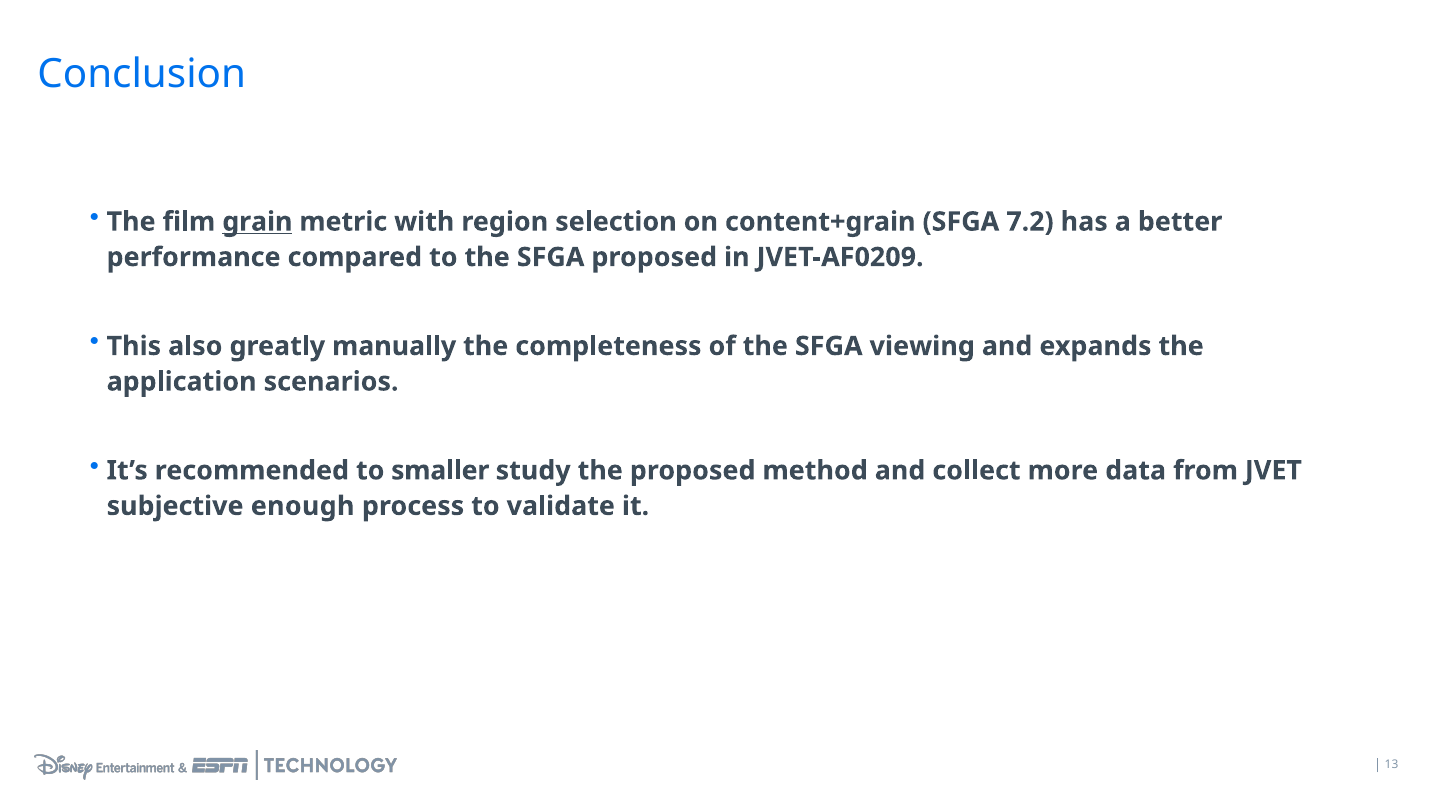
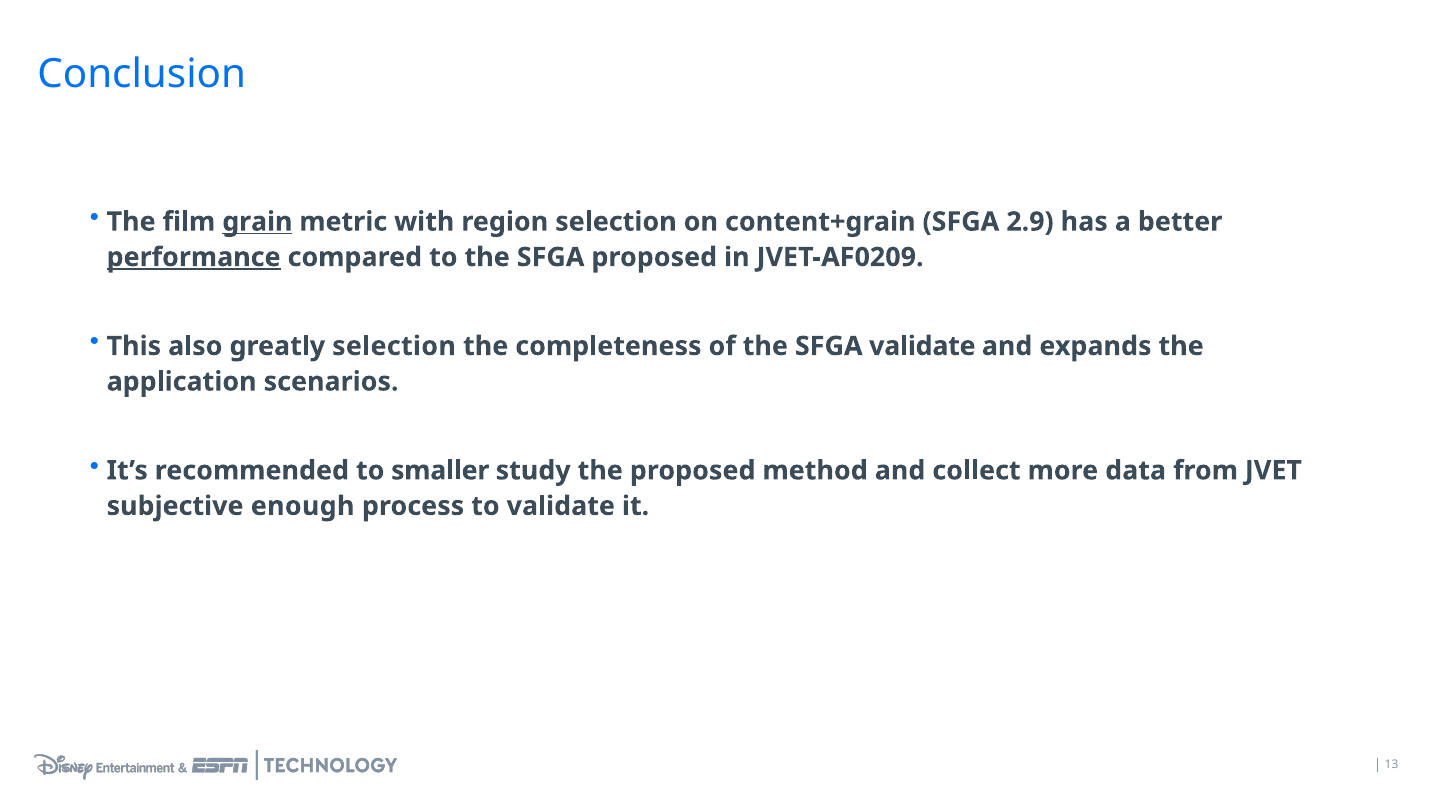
7.2: 7.2 -> 2.9
performance underline: none -> present
greatly manually: manually -> selection
SFGA viewing: viewing -> validate
